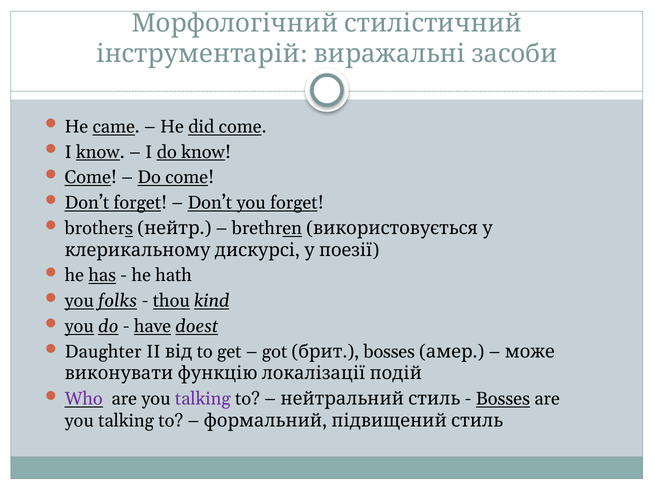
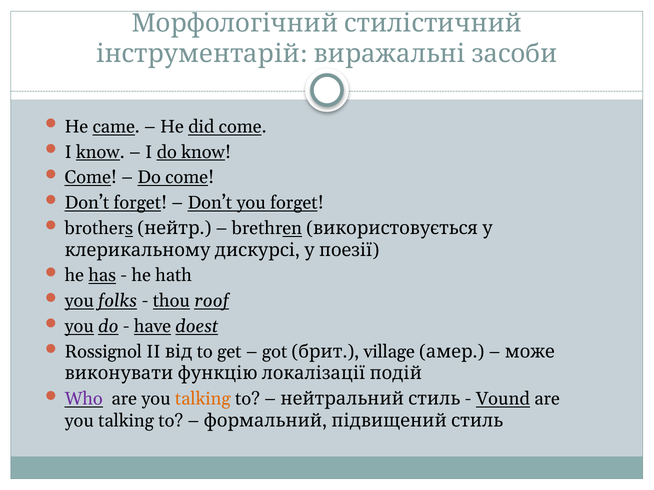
kind: kind -> roof
Daughter: Daughter -> Rossignol
брит bosses: bosses -> village
talking at (203, 399) colour: purple -> orange
Bosses at (503, 399): Bosses -> Vound
